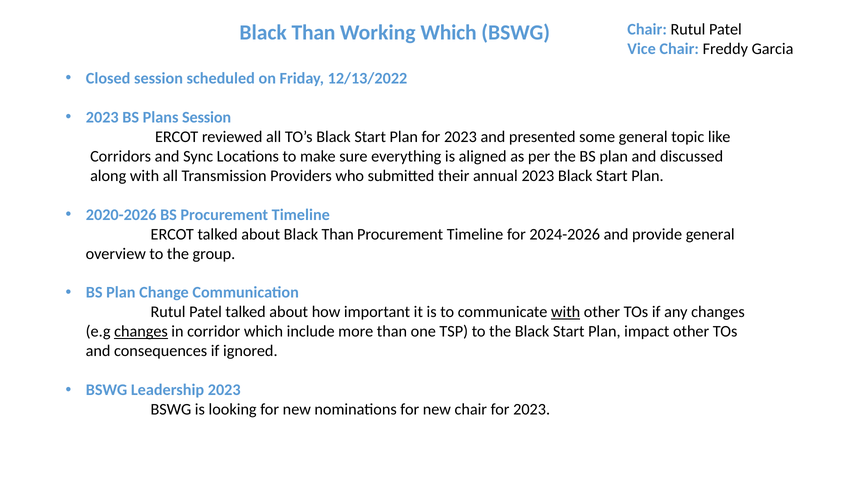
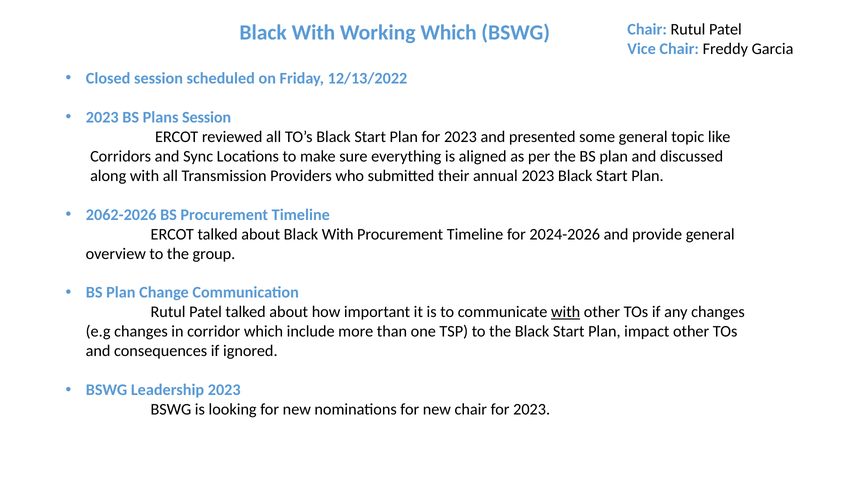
Than at (313, 33): Than -> With
2020-2026: 2020-2026 -> 2062-2026
about Black Than: Than -> With
changes at (141, 331) underline: present -> none
